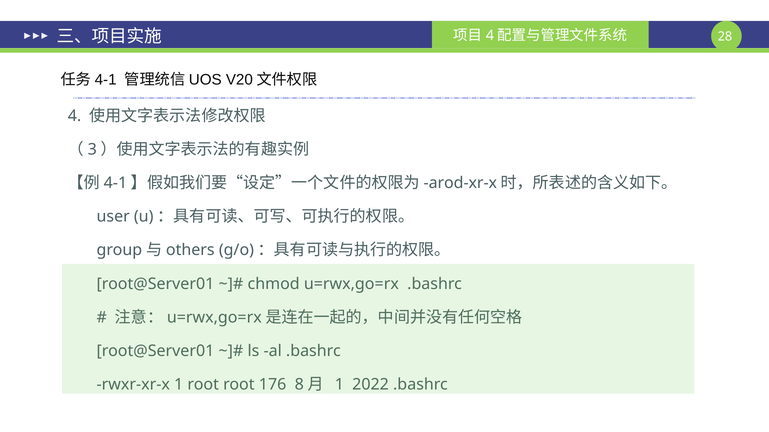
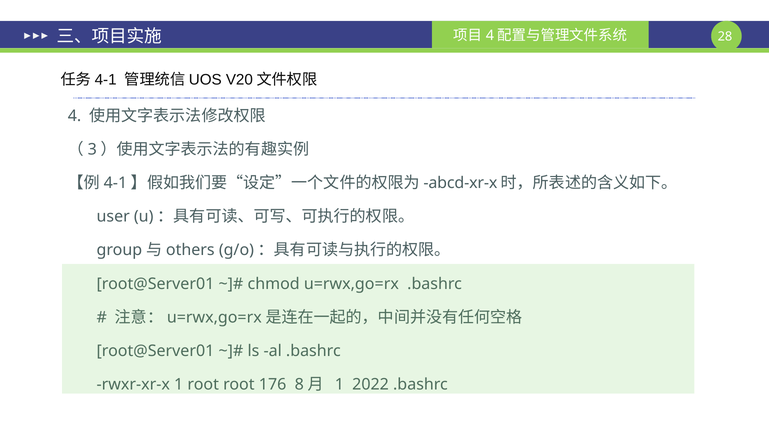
arod-xr-x: arod-xr-x -> abcd-xr-x
